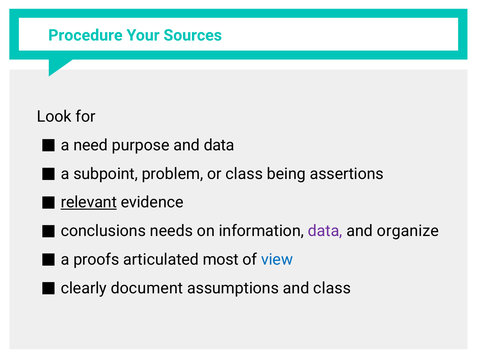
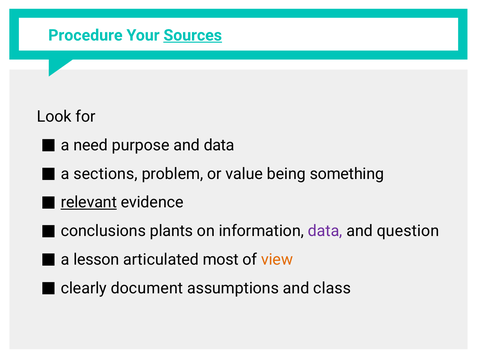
Sources underline: none -> present
subpoint: subpoint -> sections
or class: class -> value
assertions: assertions -> something
needs: needs -> plants
organize: organize -> question
proofs: proofs -> lesson
view colour: blue -> orange
